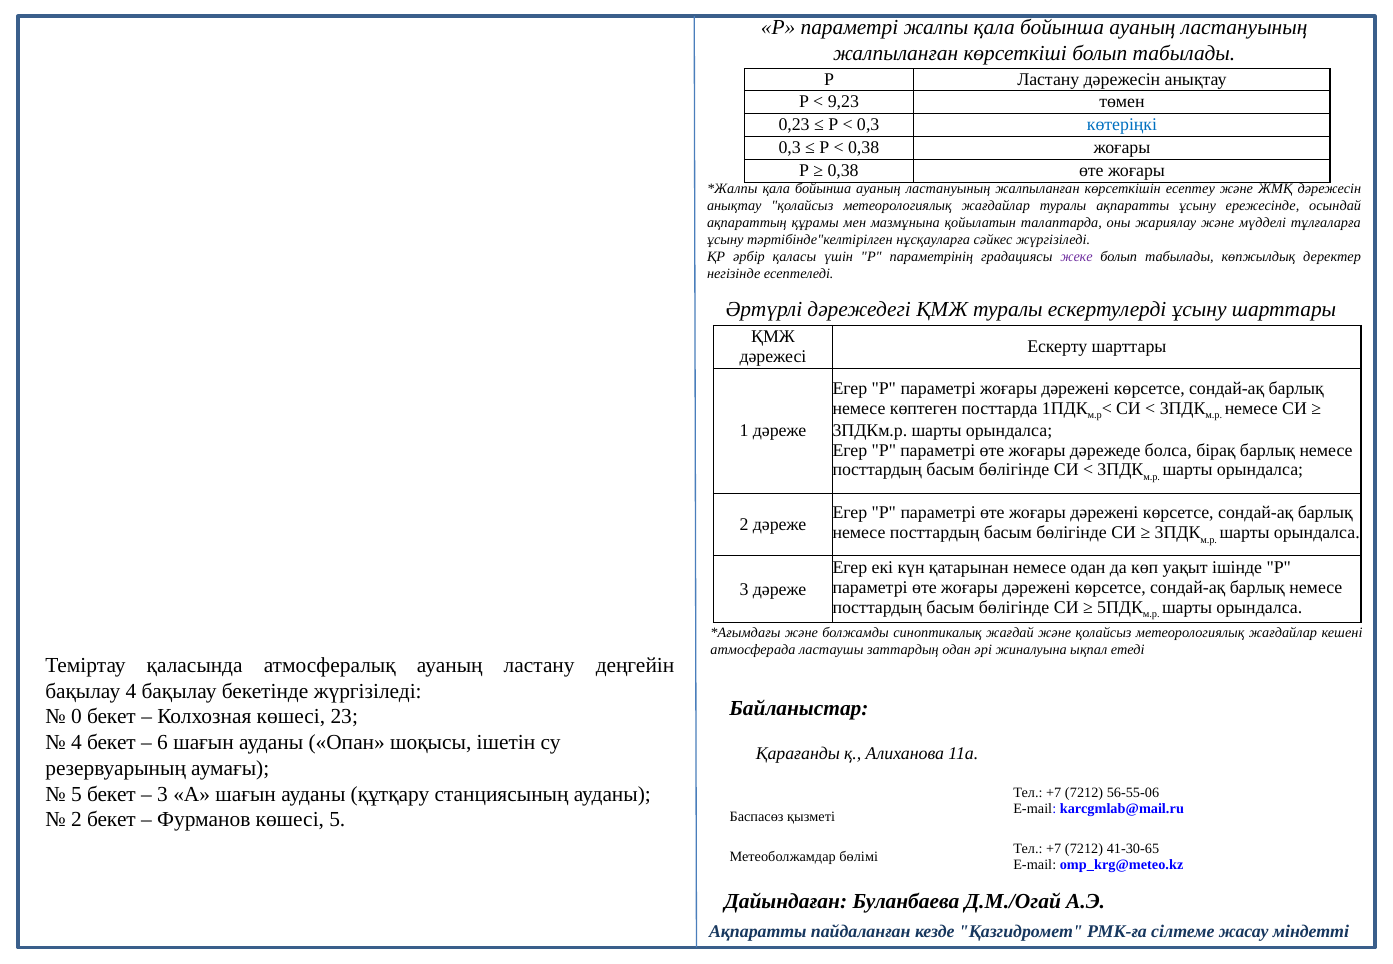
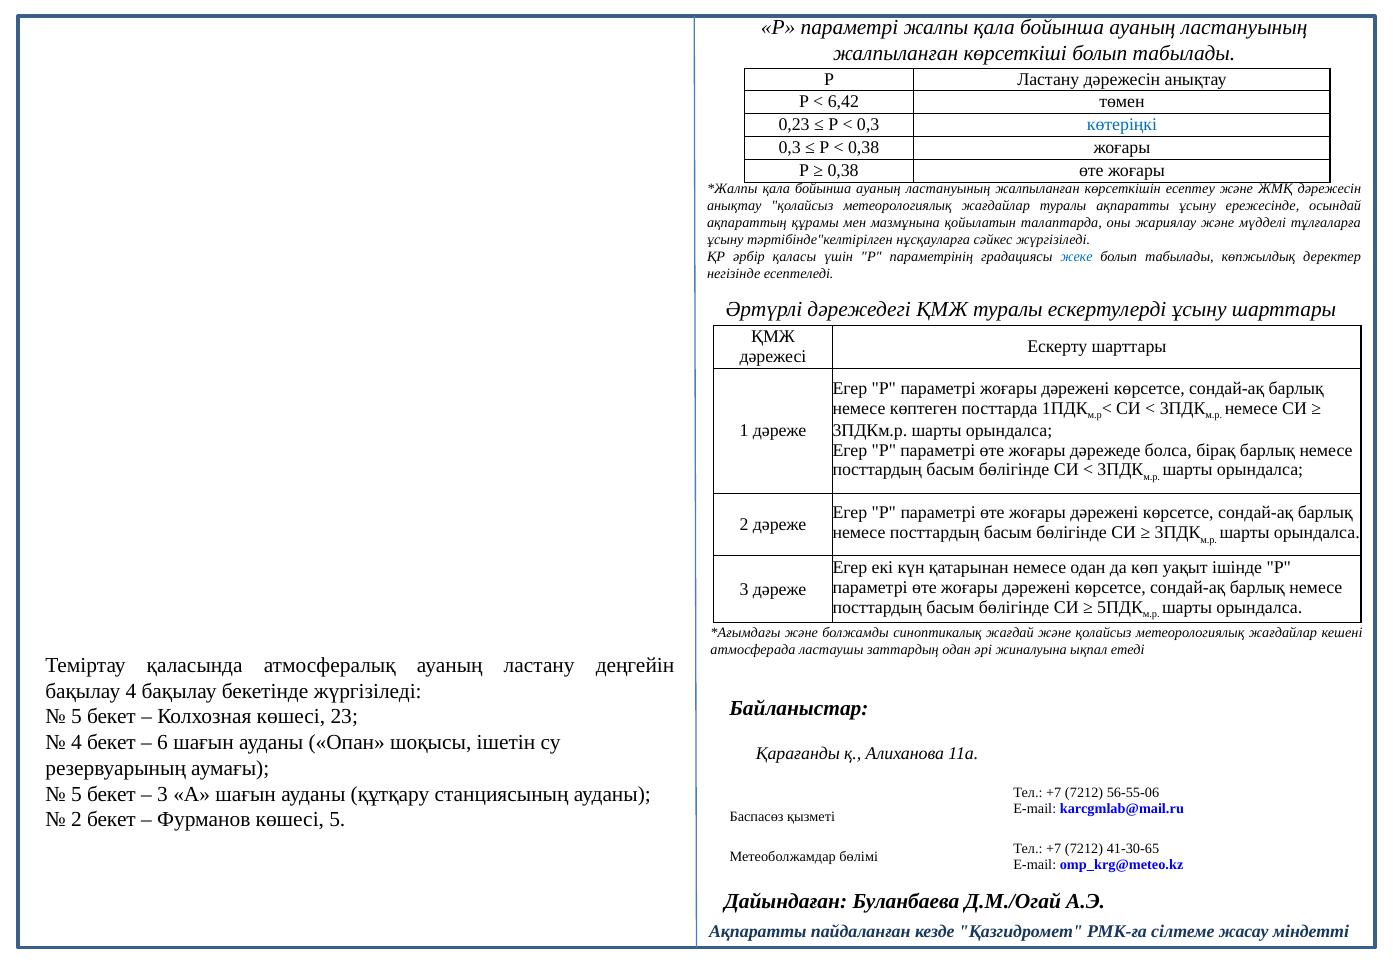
9,23: 9,23 -> 6,42
жеке colour: purple -> blue
0 at (76, 717): 0 -> 5
